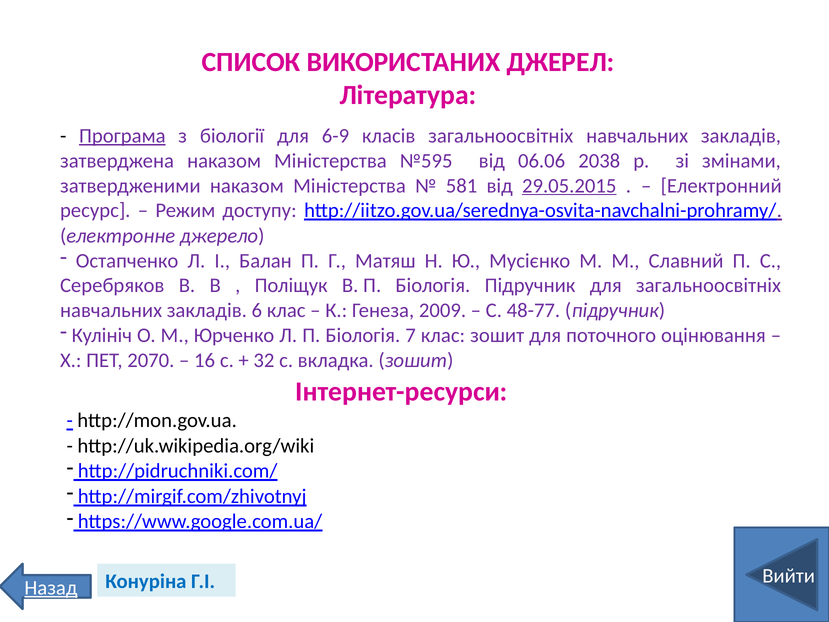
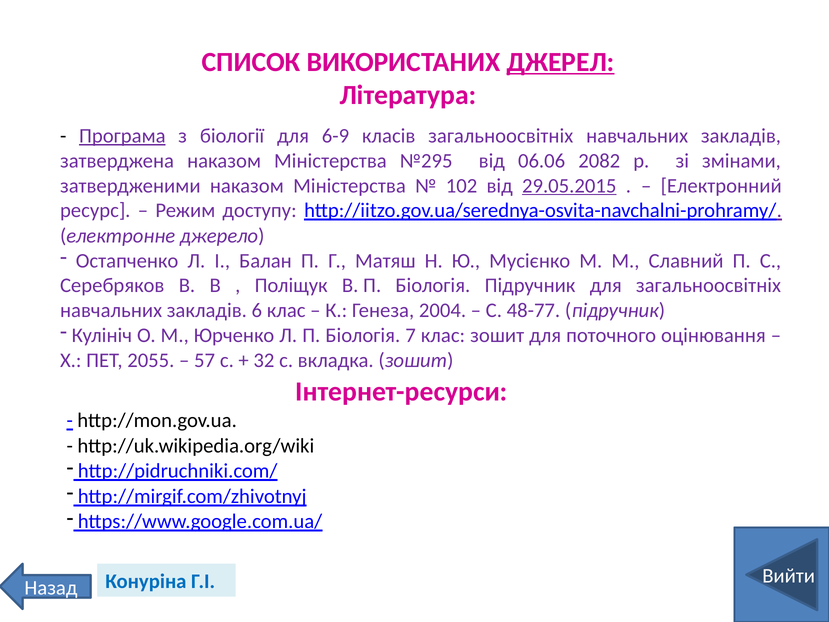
ДЖЕРЕЛ underline: none -> present
№595: №595 -> №295
2038: 2038 -> 2082
581: 581 -> 102
2009: 2009 -> 2004
2070: 2070 -> 2055
16: 16 -> 57
Назад underline: present -> none
